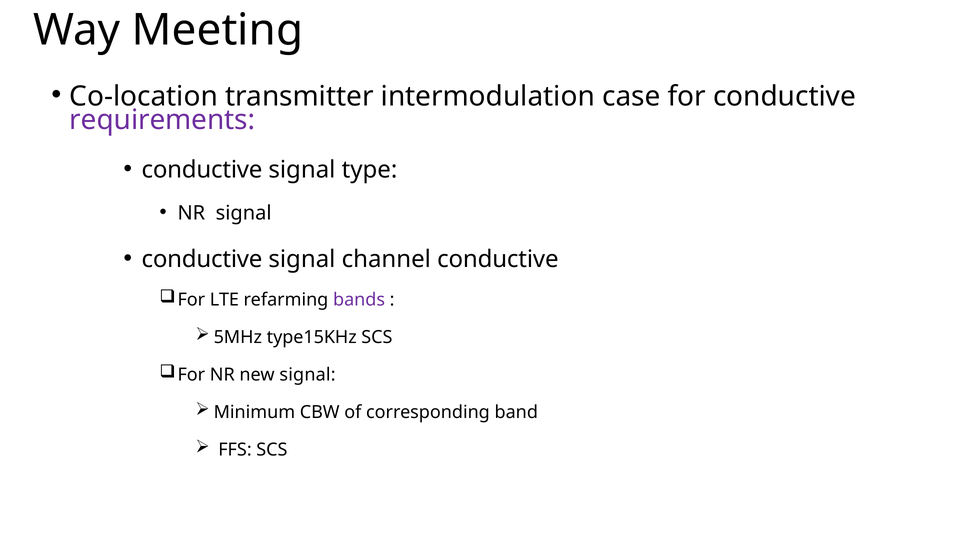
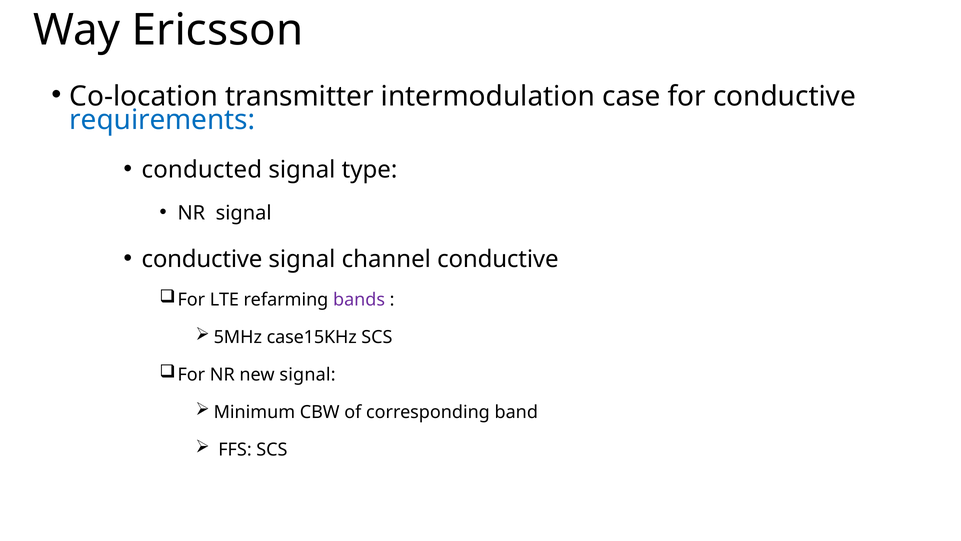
Meeting: Meeting -> Ericsson
requirements colour: purple -> blue
conductive at (202, 170): conductive -> conducted
type15KHz: type15KHz -> case15KHz
